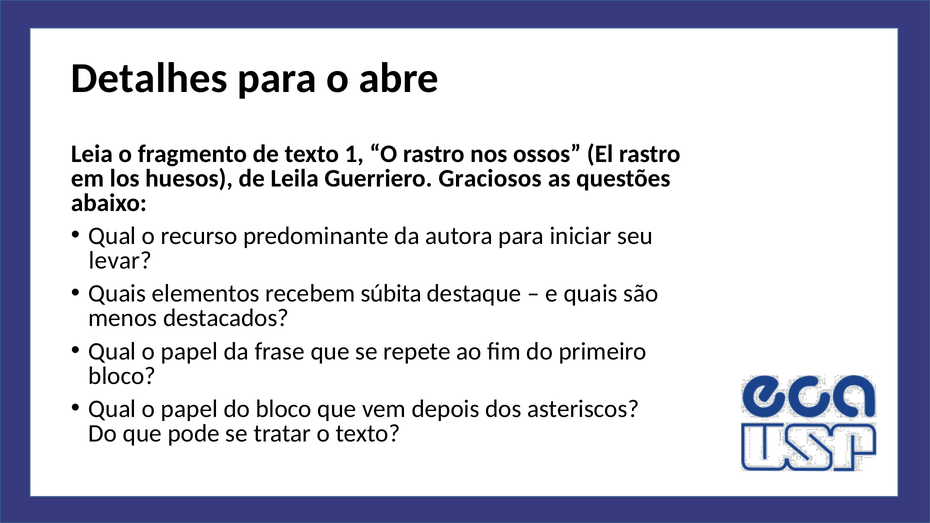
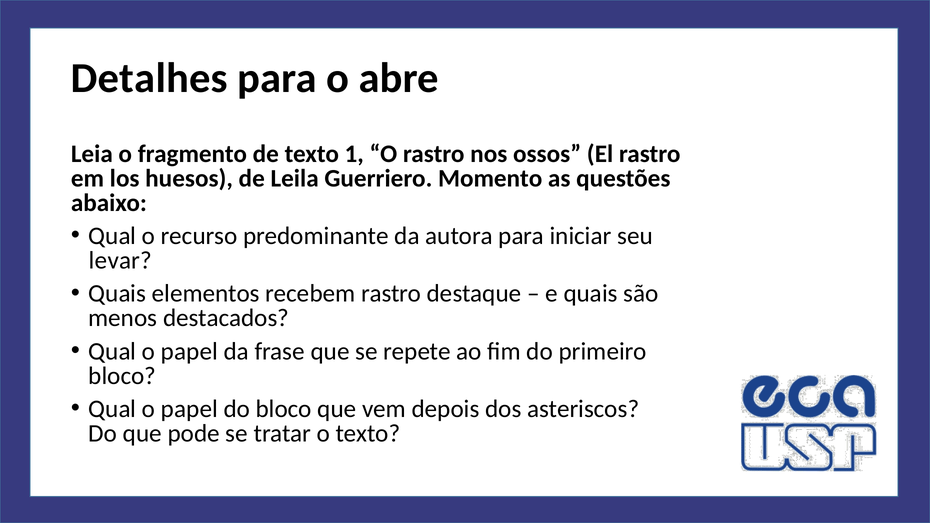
Graciosos: Graciosos -> Momento
recebem súbita: súbita -> rastro
